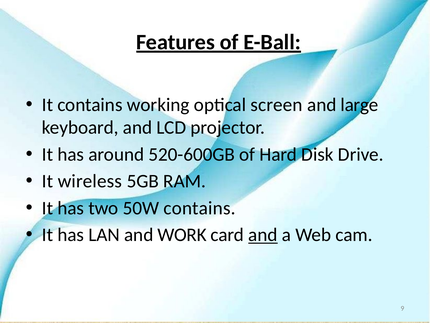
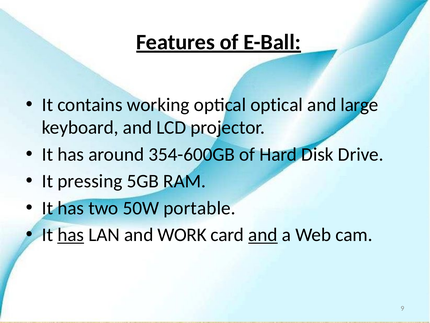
optical screen: screen -> optical
520-600GB: 520-600GB -> 354-600GB
wireless: wireless -> pressing
50W contains: contains -> portable
has at (71, 235) underline: none -> present
